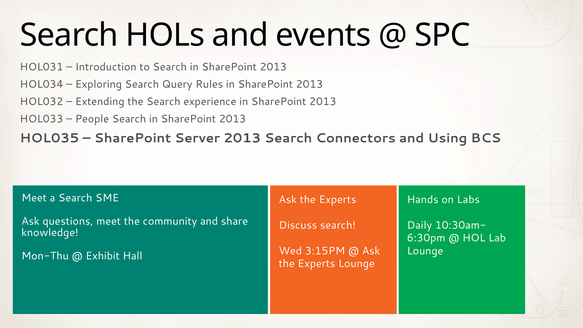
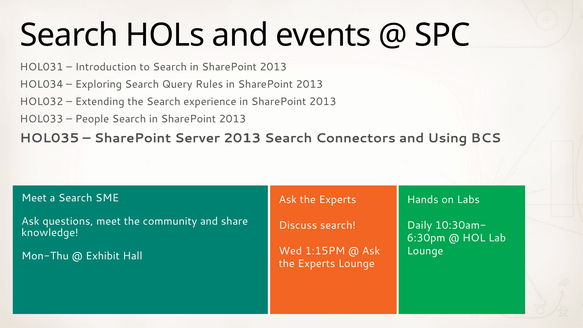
3:15PM: 3:15PM -> 1:15PM
